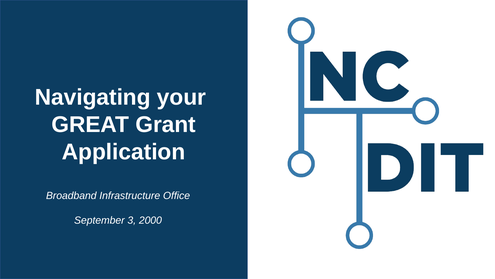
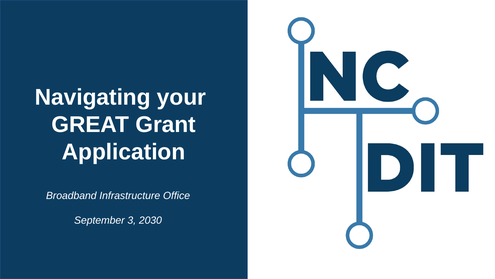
2000: 2000 -> 2030
